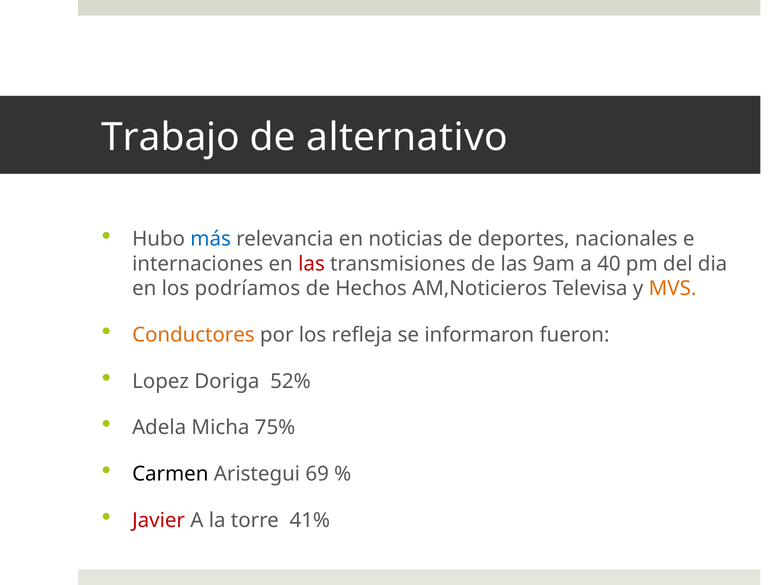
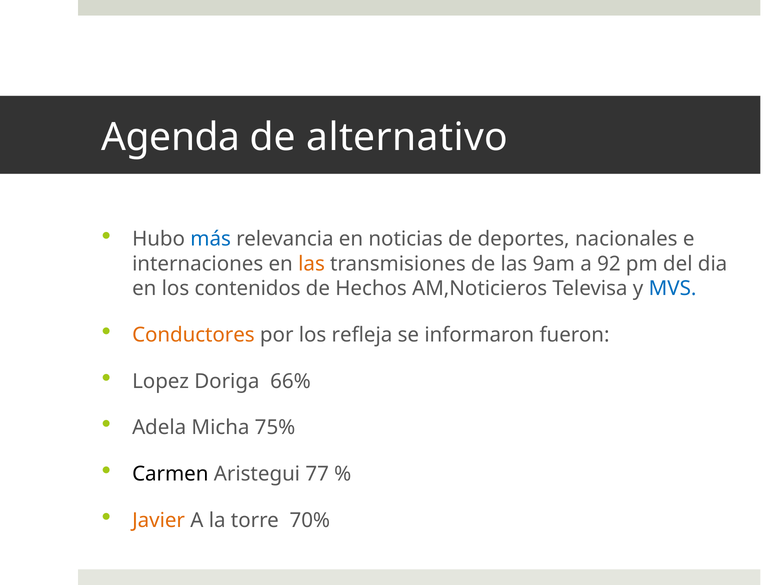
Trabajo: Trabajo -> Agenda
las at (311, 264) colour: red -> orange
40: 40 -> 92
podríamos: podríamos -> contenidos
MVS colour: orange -> blue
52%: 52% -> 66%
69: 69 -> 77
Javier colour: red -> orange
41%: 41% -> 70%
